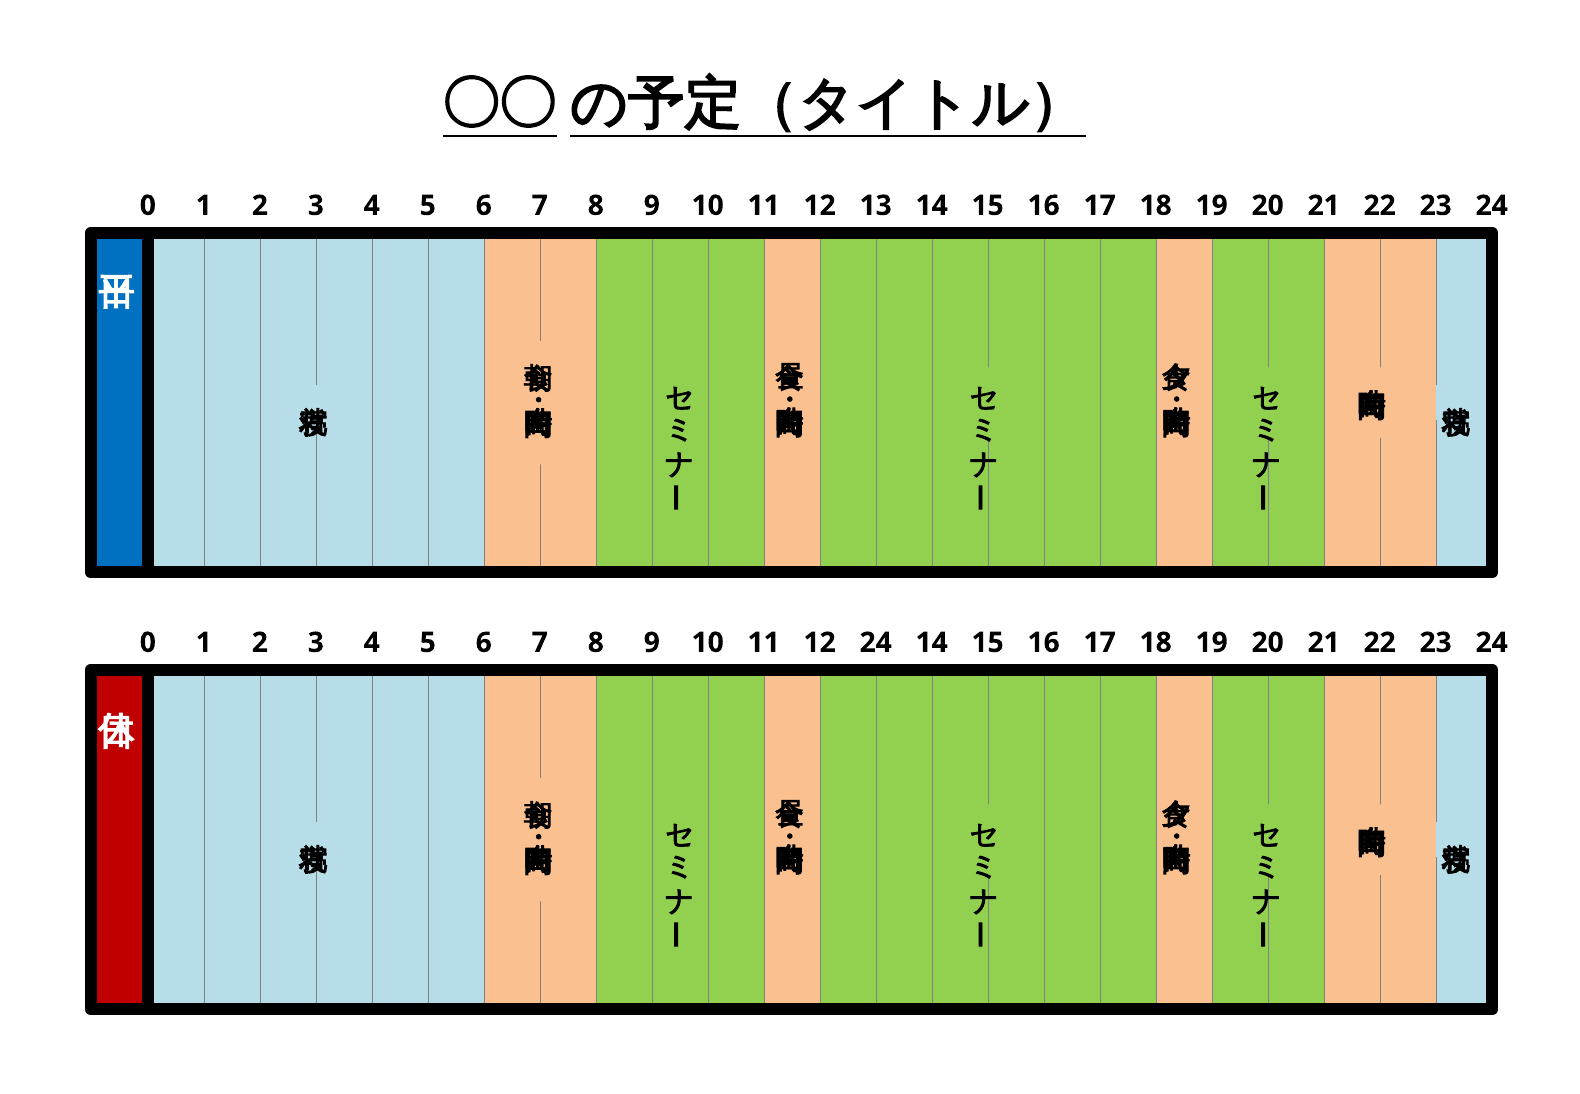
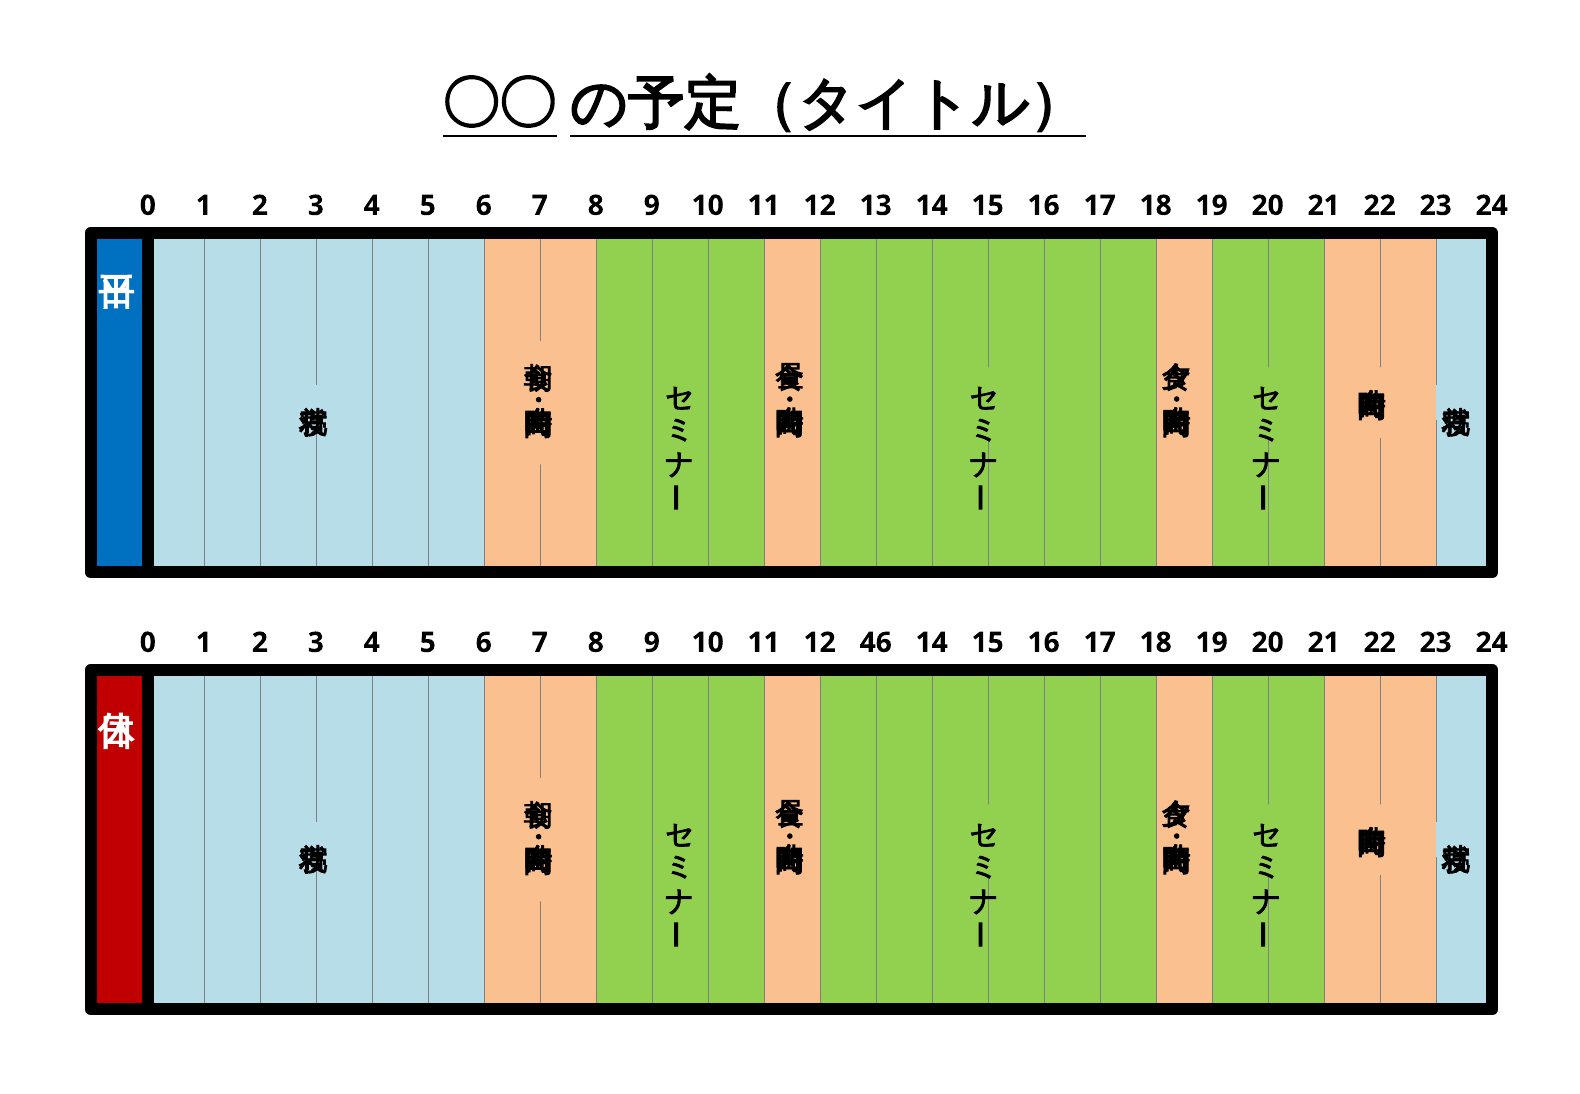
12 24: 24 -> 46
